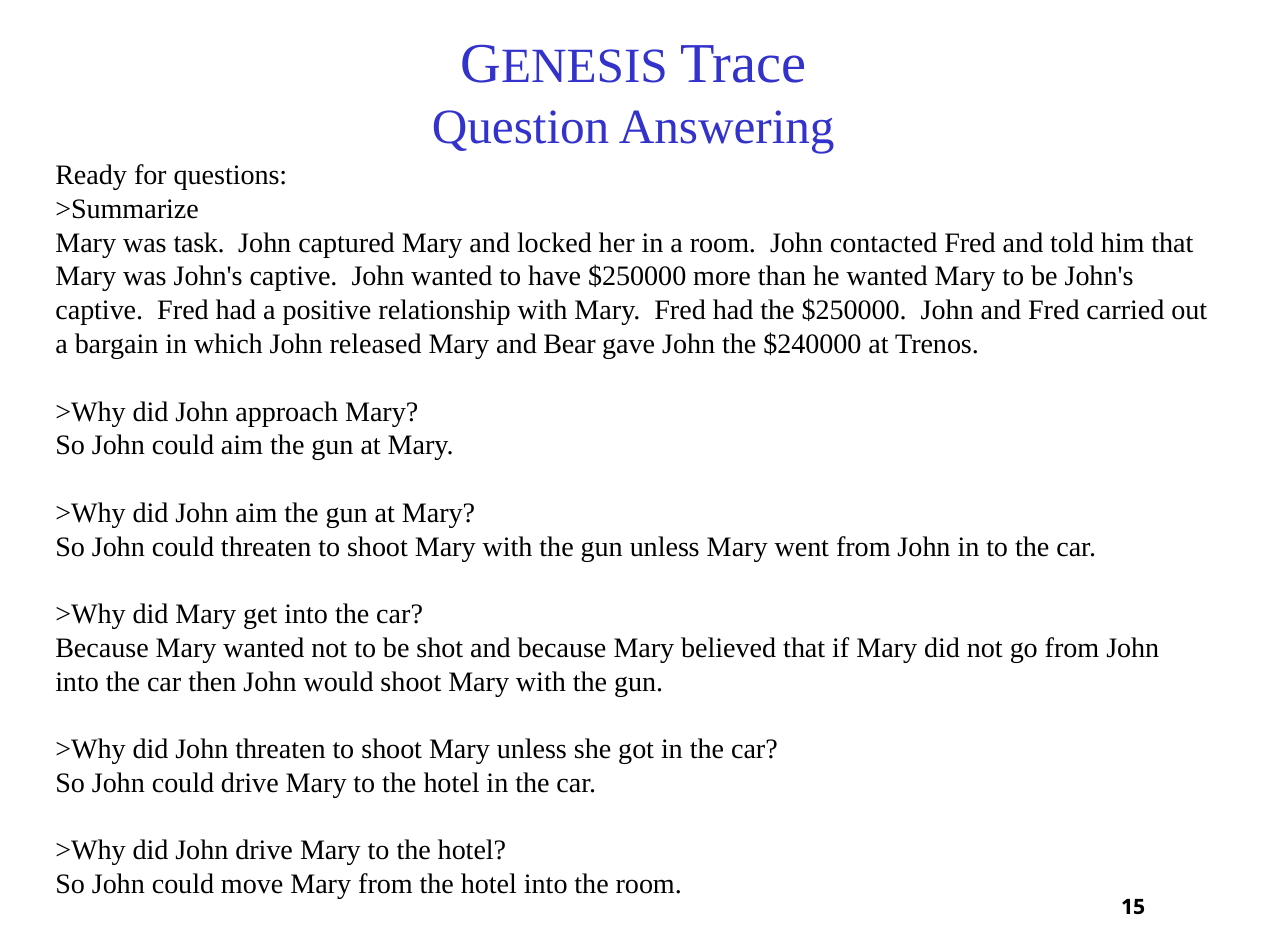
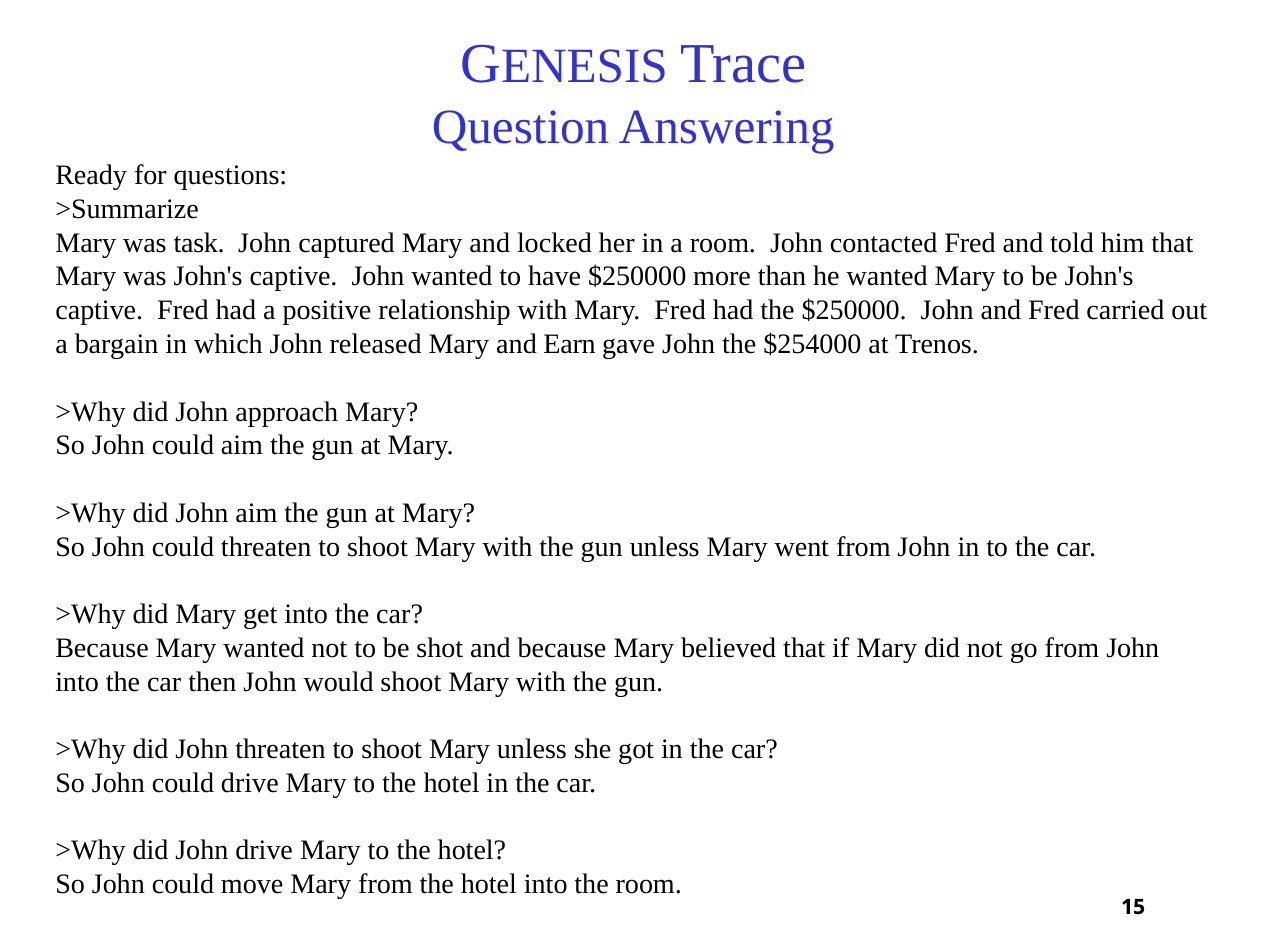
Bear: Bear -> Earn
$240000: $240000 -> $254000
